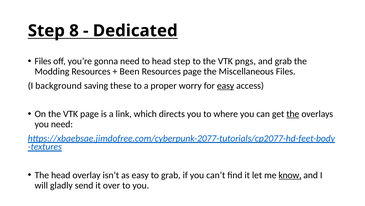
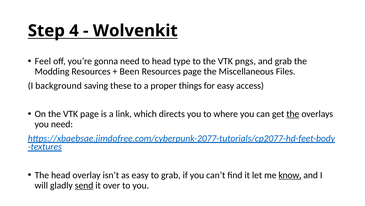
8: 8 -> 4
Dedicated: Dedicated -> Wolvenkit
Files at (43, 61): Files -> Feel
head step: step -> type
worry: worry -> things
easy at (226, 85) underline: present -> none
send underline: none -> present
